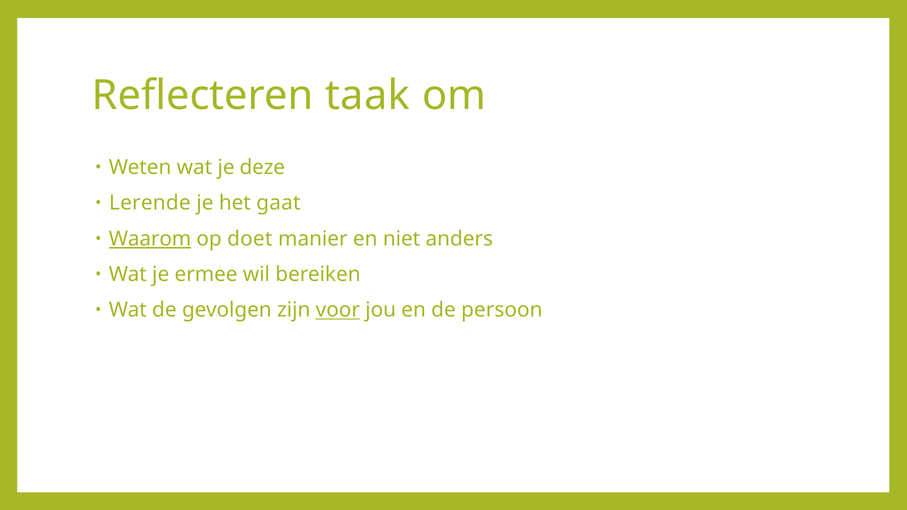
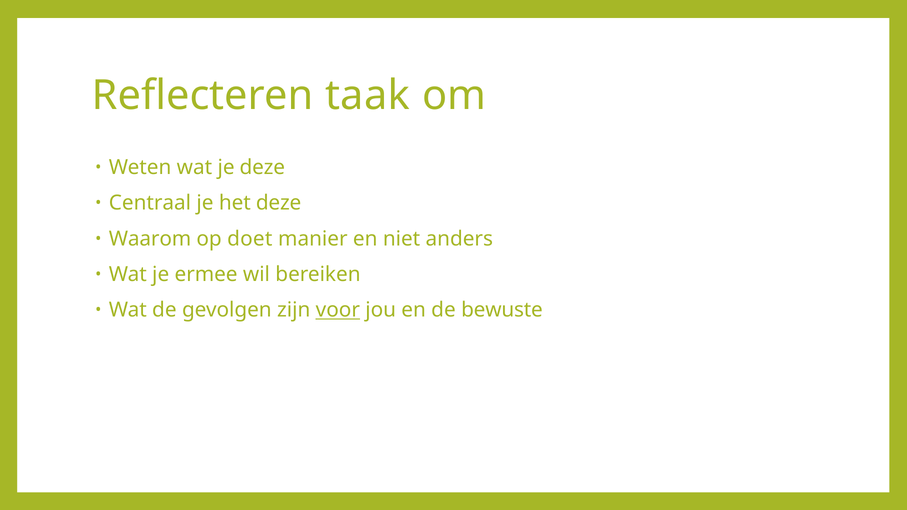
Lerende: Lerende -> Centraal
het gaat: gaat -> deze
Waarom underline: present -> none
persoon: persoon -> bewuste
